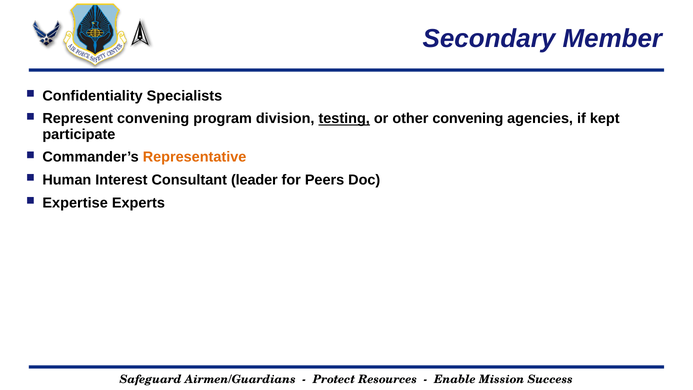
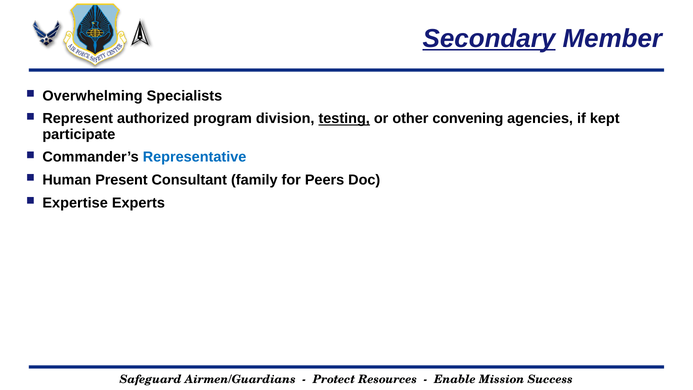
Secondary underline: none -> present
Confidentiality: Confidentiality -> Overwhelming
Represent convening: convening -> authorized
Representative colour: orange -> blue
Interest: Interest -> Present
leader: leader -> family
